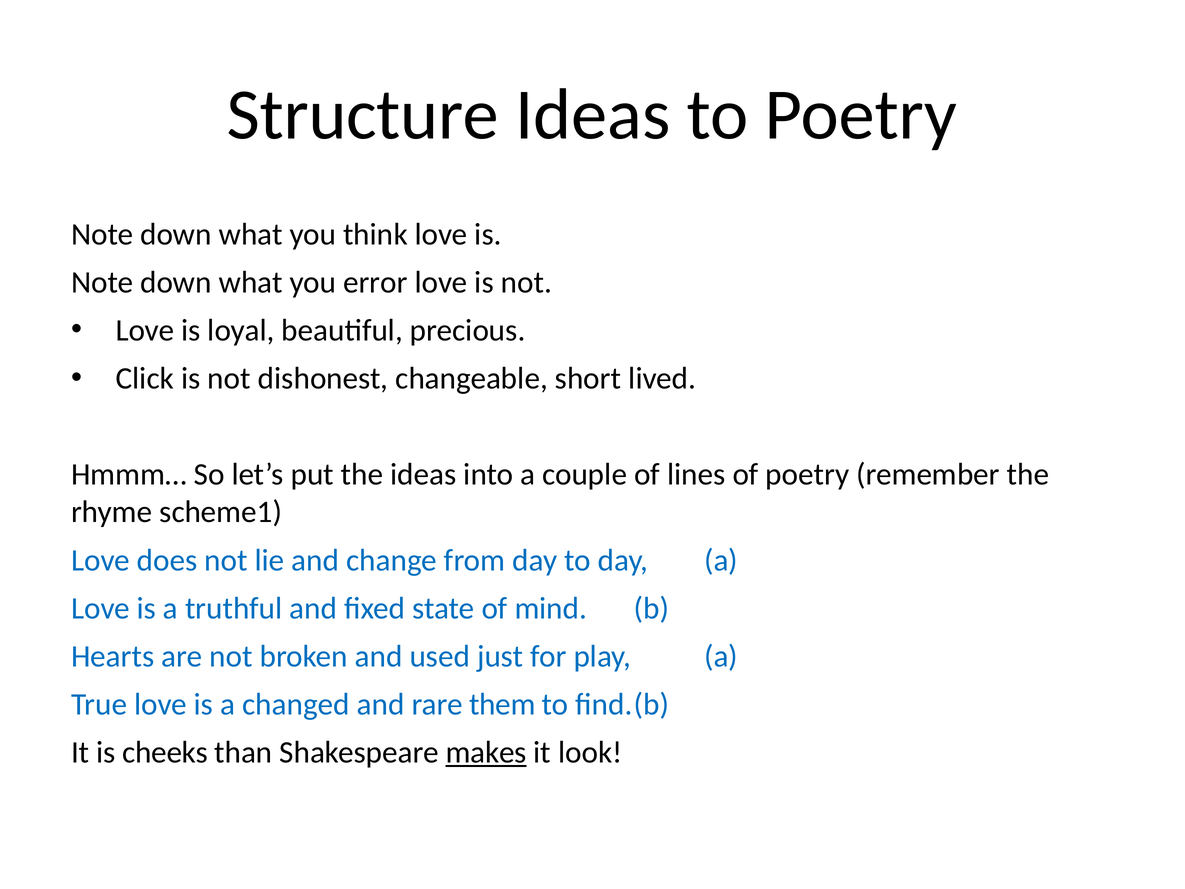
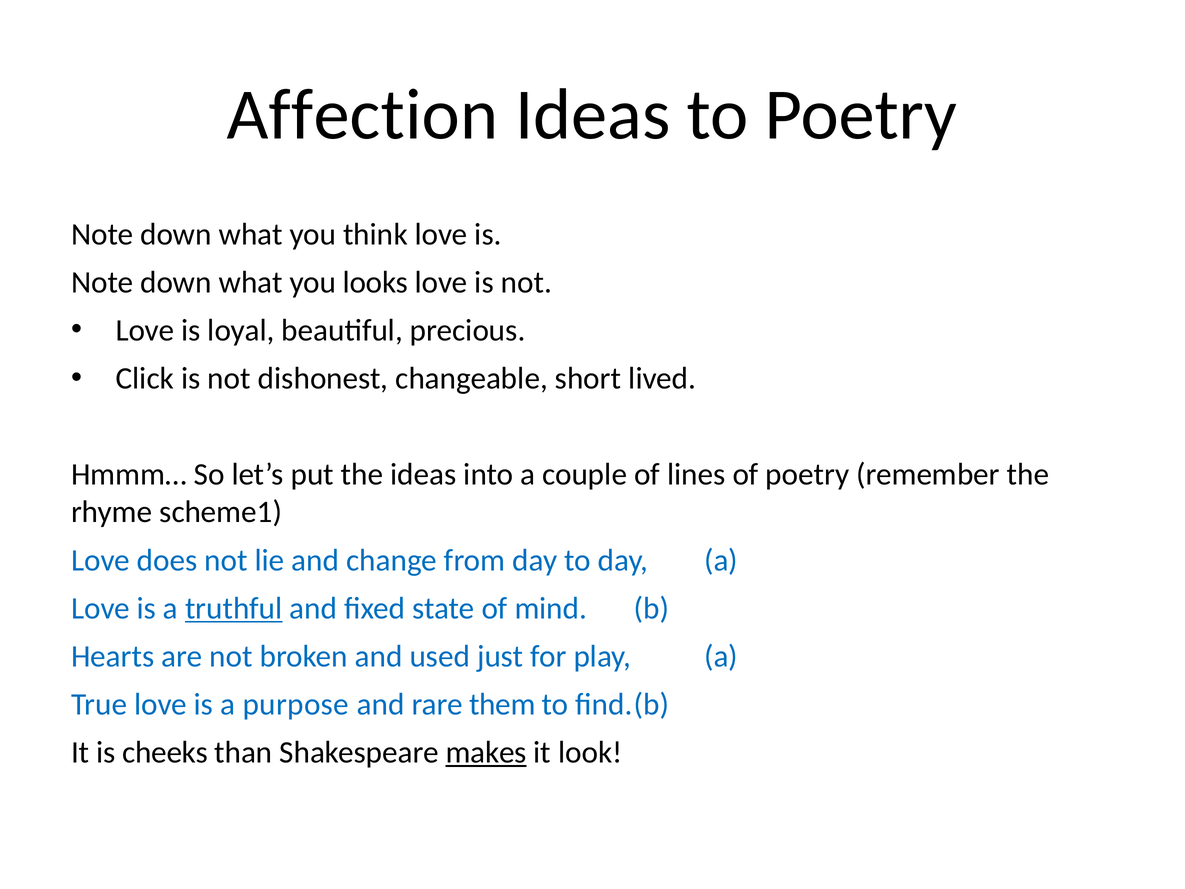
Structure: Structure -> Affection
error: error -> looks
truthful underline: none -> present
changed: changed -> purpose
